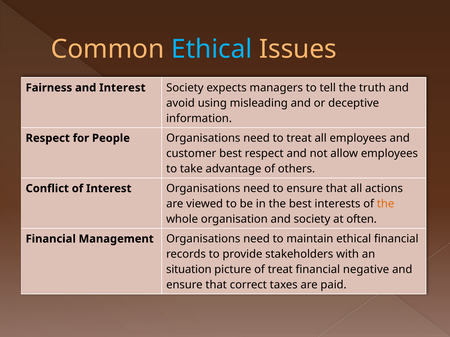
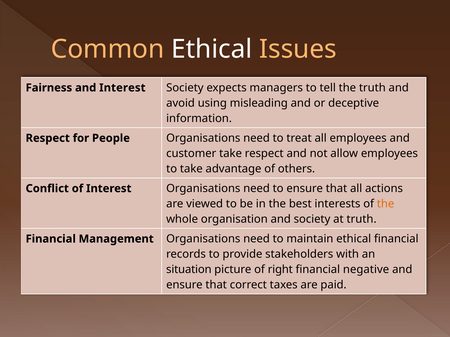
Ethical at (212, 49) colour: light blue -> white
customer best: best -> take
at often: often -> truth
of treat: treat -> right
